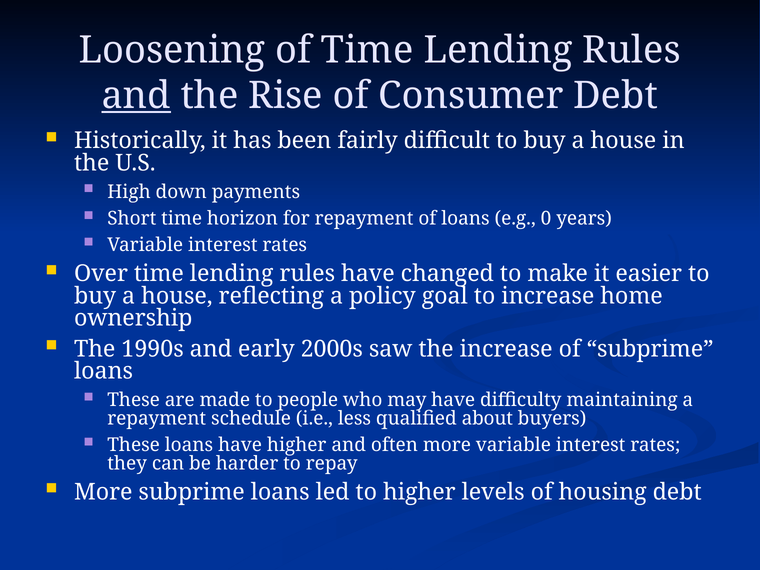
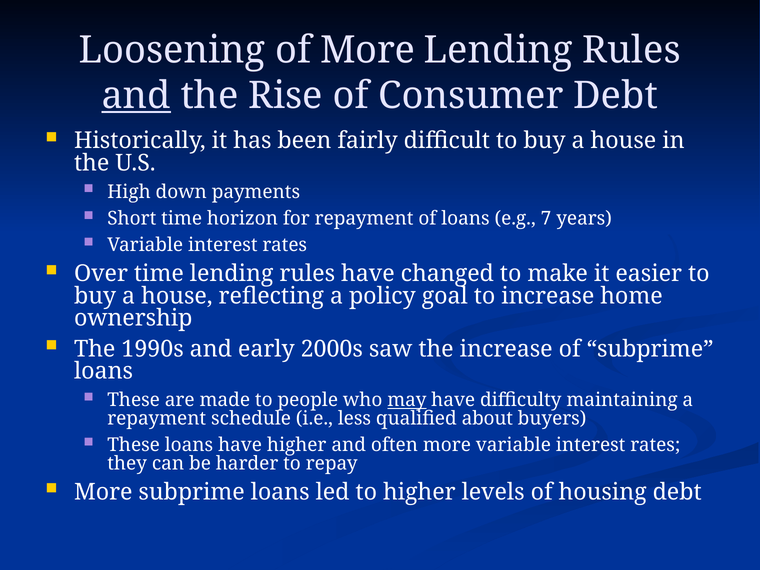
of Time: Time -> More
0: 0 -> 7
may underline: none -> present
